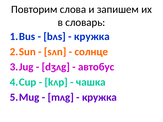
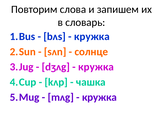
автобус at (96, 67): автобус -> кружка
